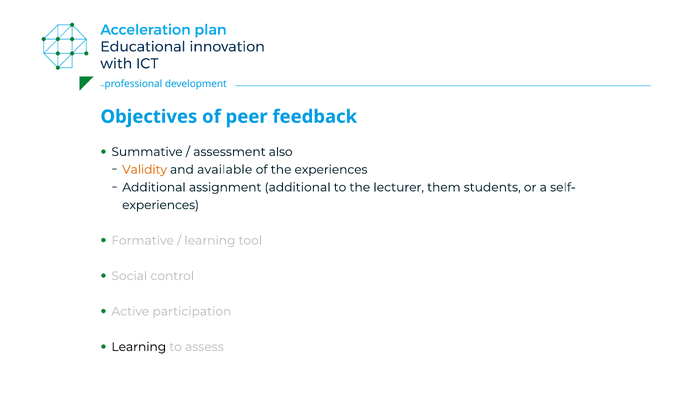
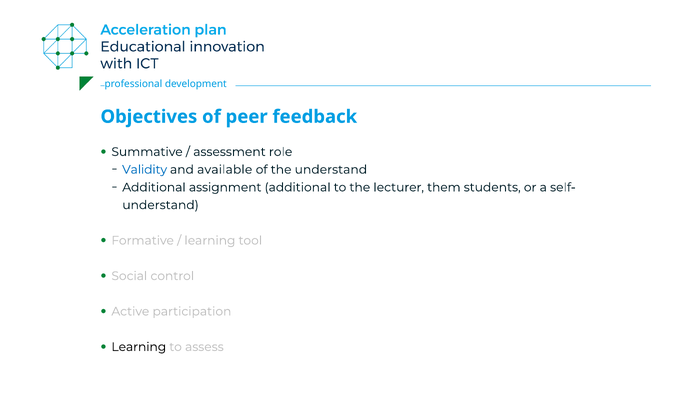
also: also -> role
Validity colour: orange -> blue
the experiences: experiences -> understand
experiences at (161, 205): experiences -> understand
